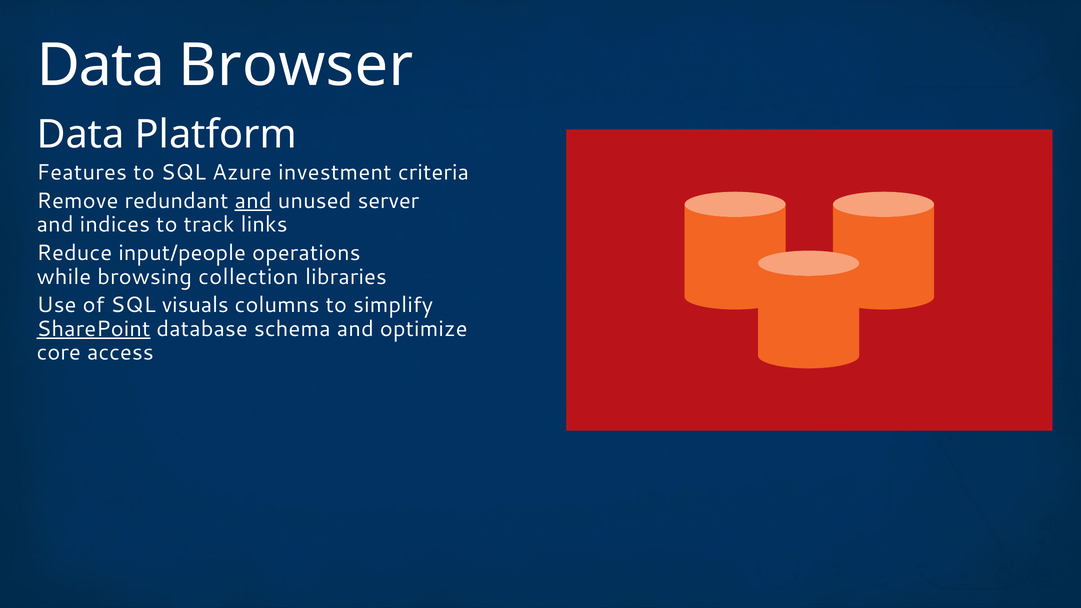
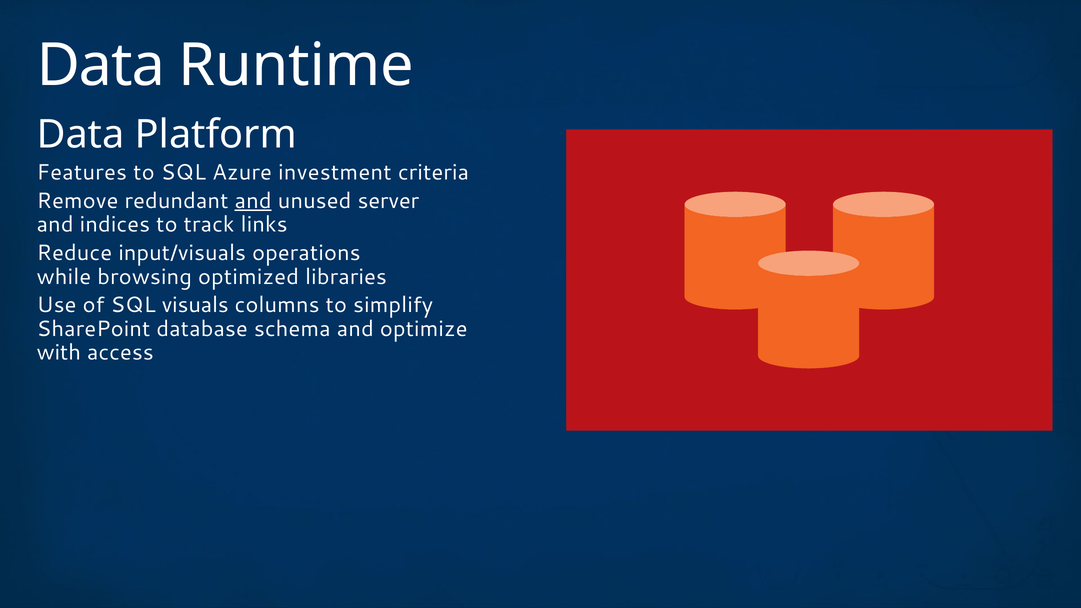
Browser: Browser -> Runtime
input/people: input/people -> input/visuals
collection: collection -> optimized
SharePoint underline: present -> none
core: core -> with
